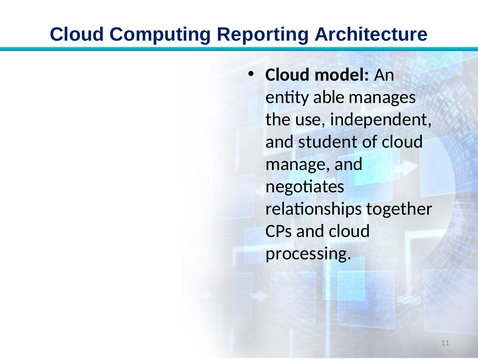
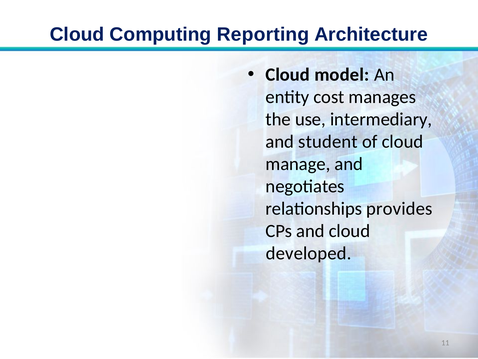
able: able -> cost
independent: independent -> intermediary
together: together -> provides
processing: processing -> developed
